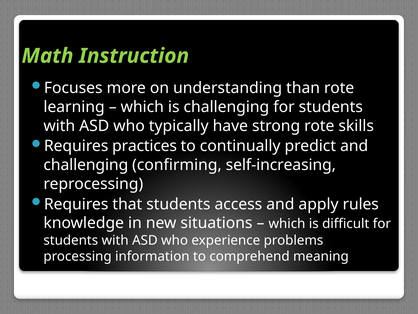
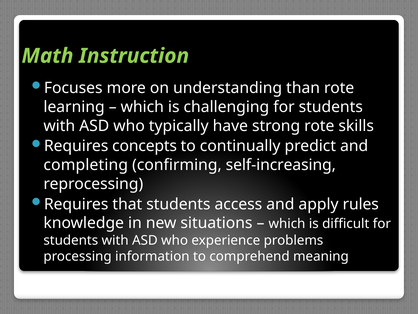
practices: practices -> concepts
challenging at (86, 165): challenging -> completing
